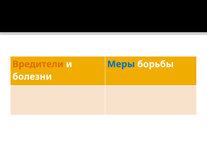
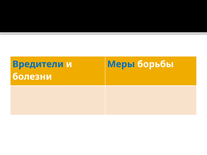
Вредители colour: orange -> blue
